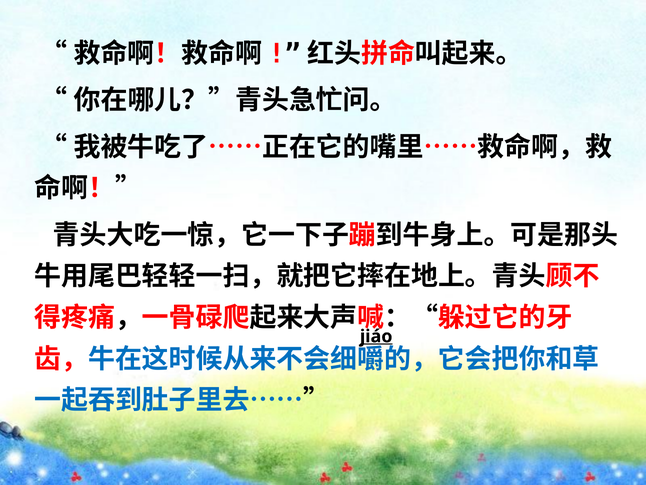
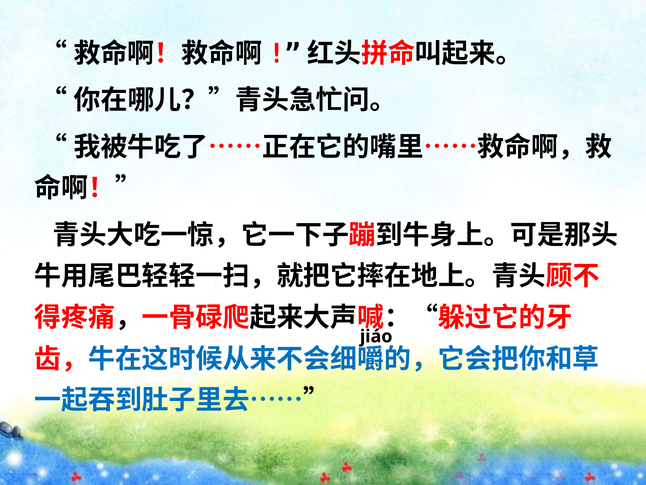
jiáo underline: present -> none
